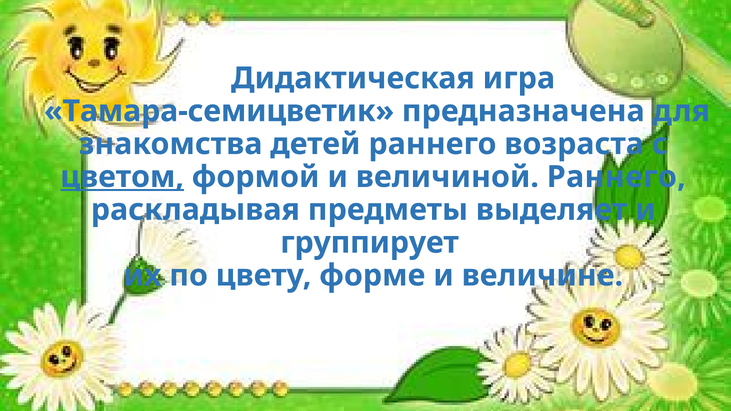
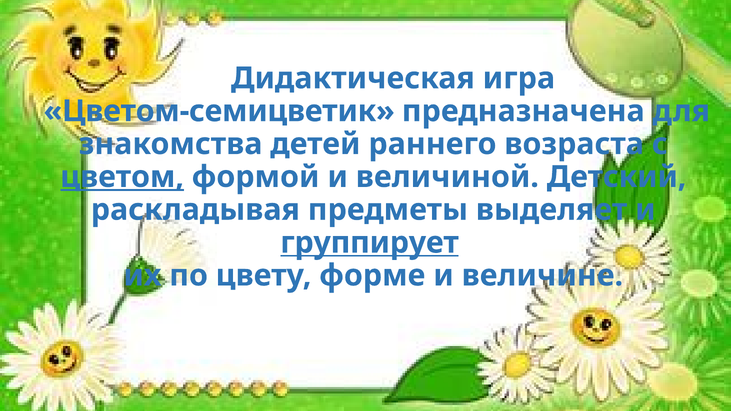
Тамара-семицветик: Тамара-семицветик -> Цветом-семицветик
величиной Раннего: Раннего -> Детский
группирует underline: none -> present
